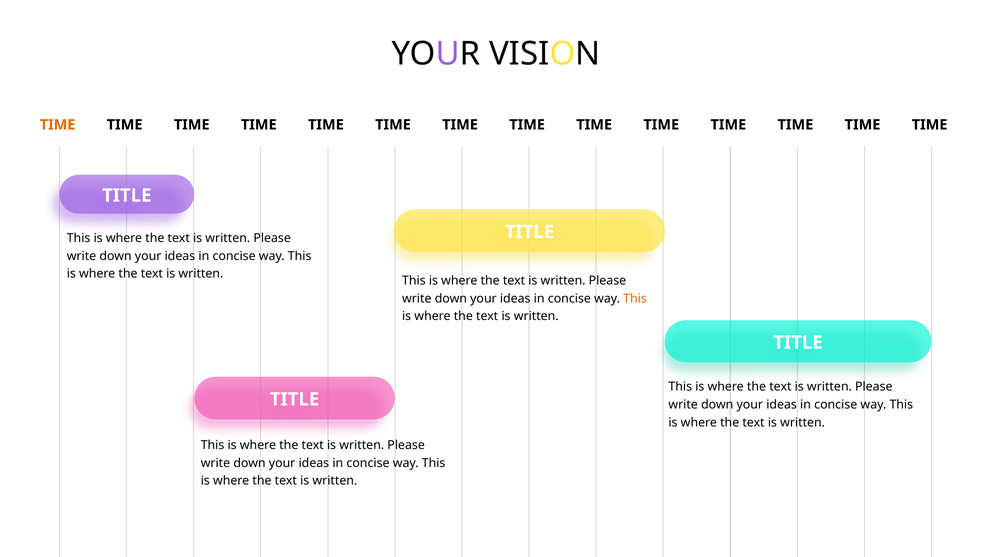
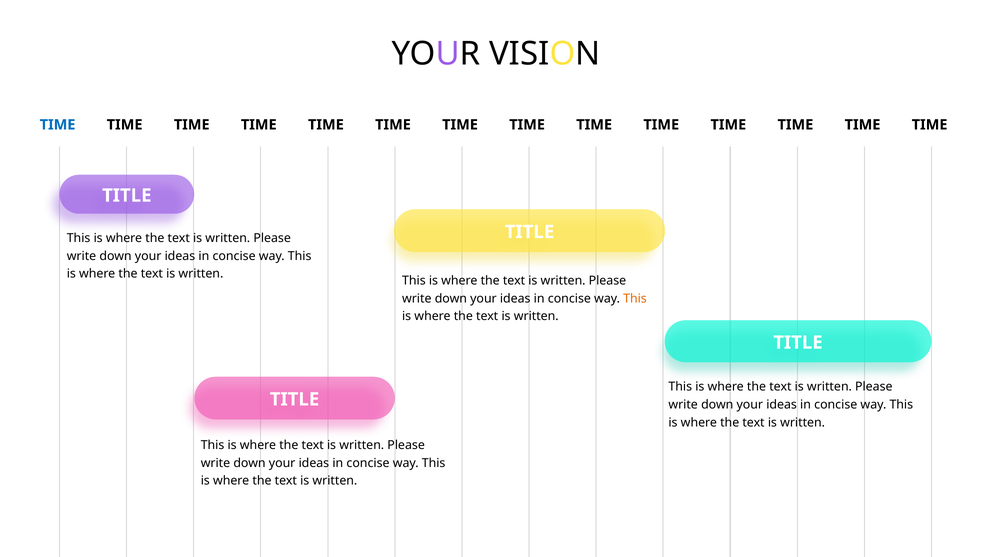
TIME at (58, 125) colour: orange -> blue
